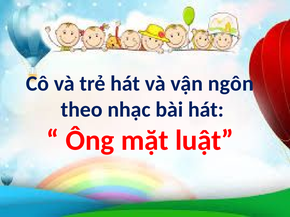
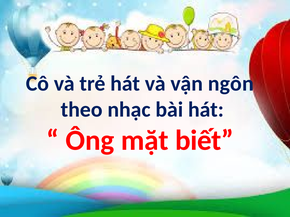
luật: luật -> biết
